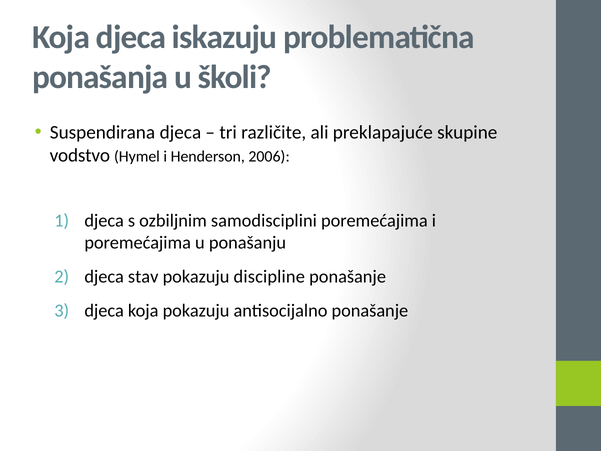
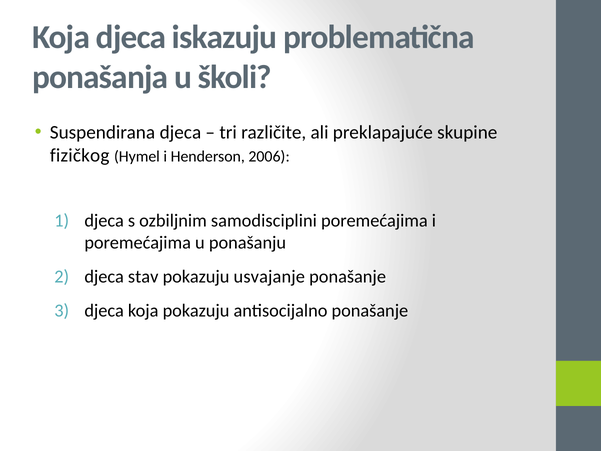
vodstvo: vodstvo -> fizičkog
discipline: discipline -> usvajanje
